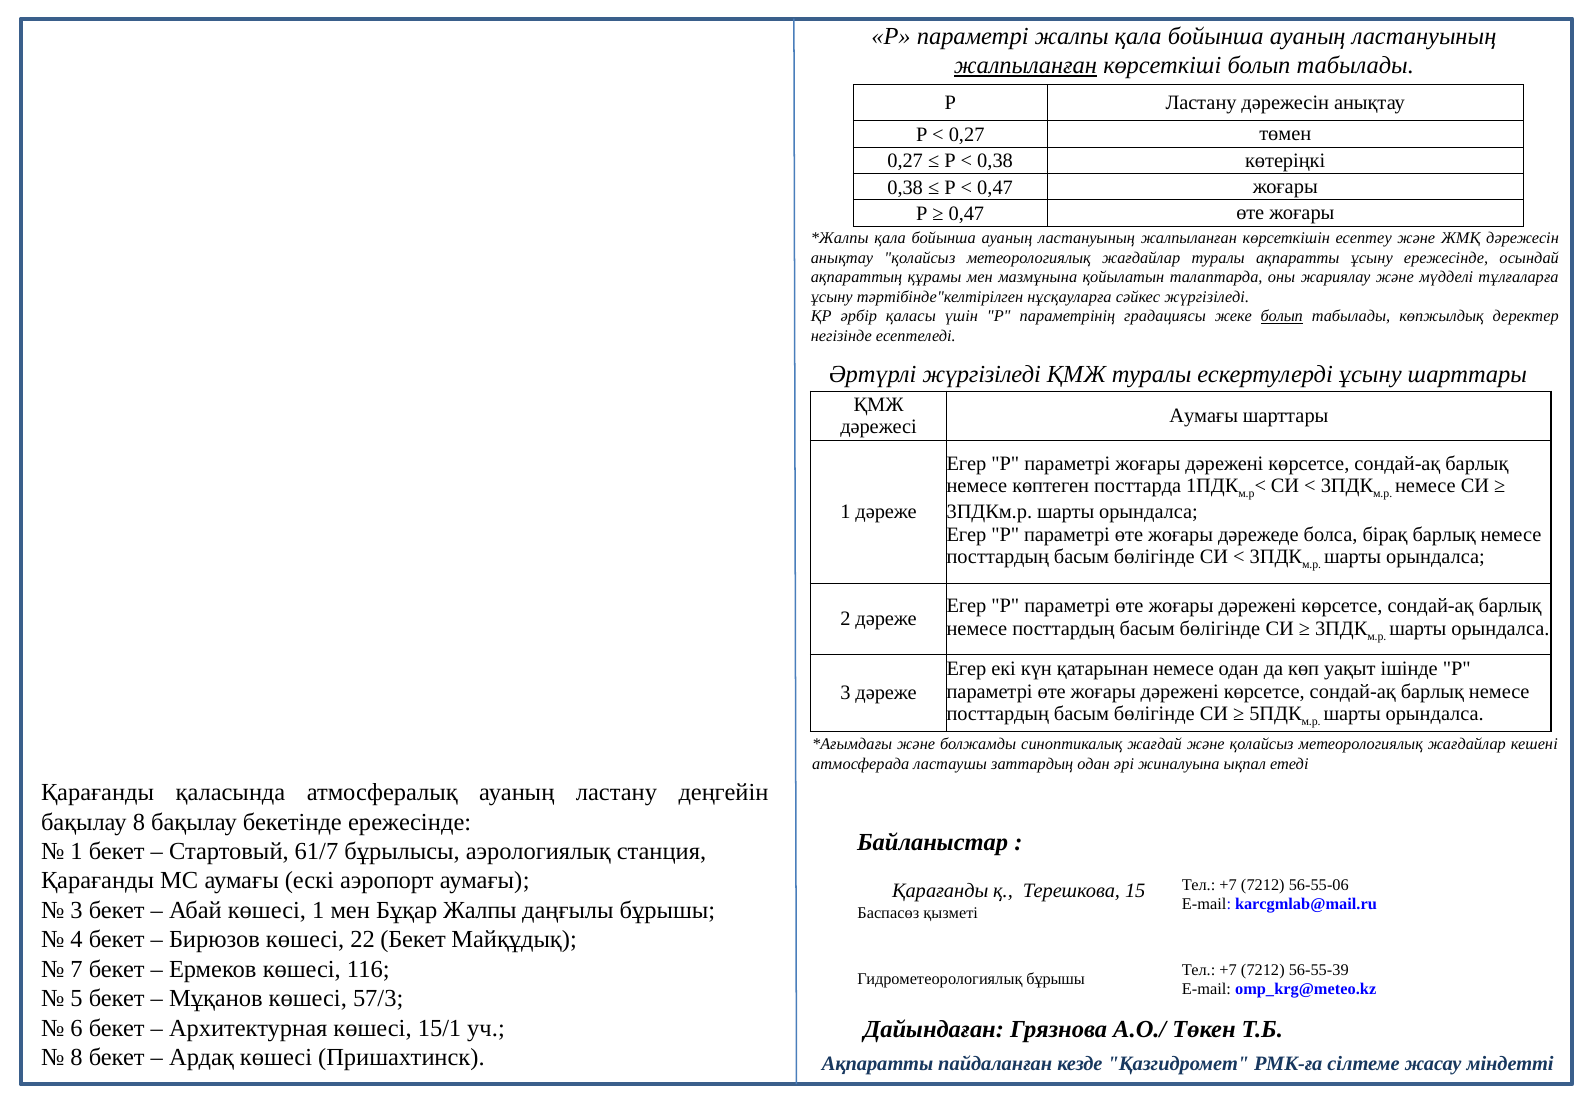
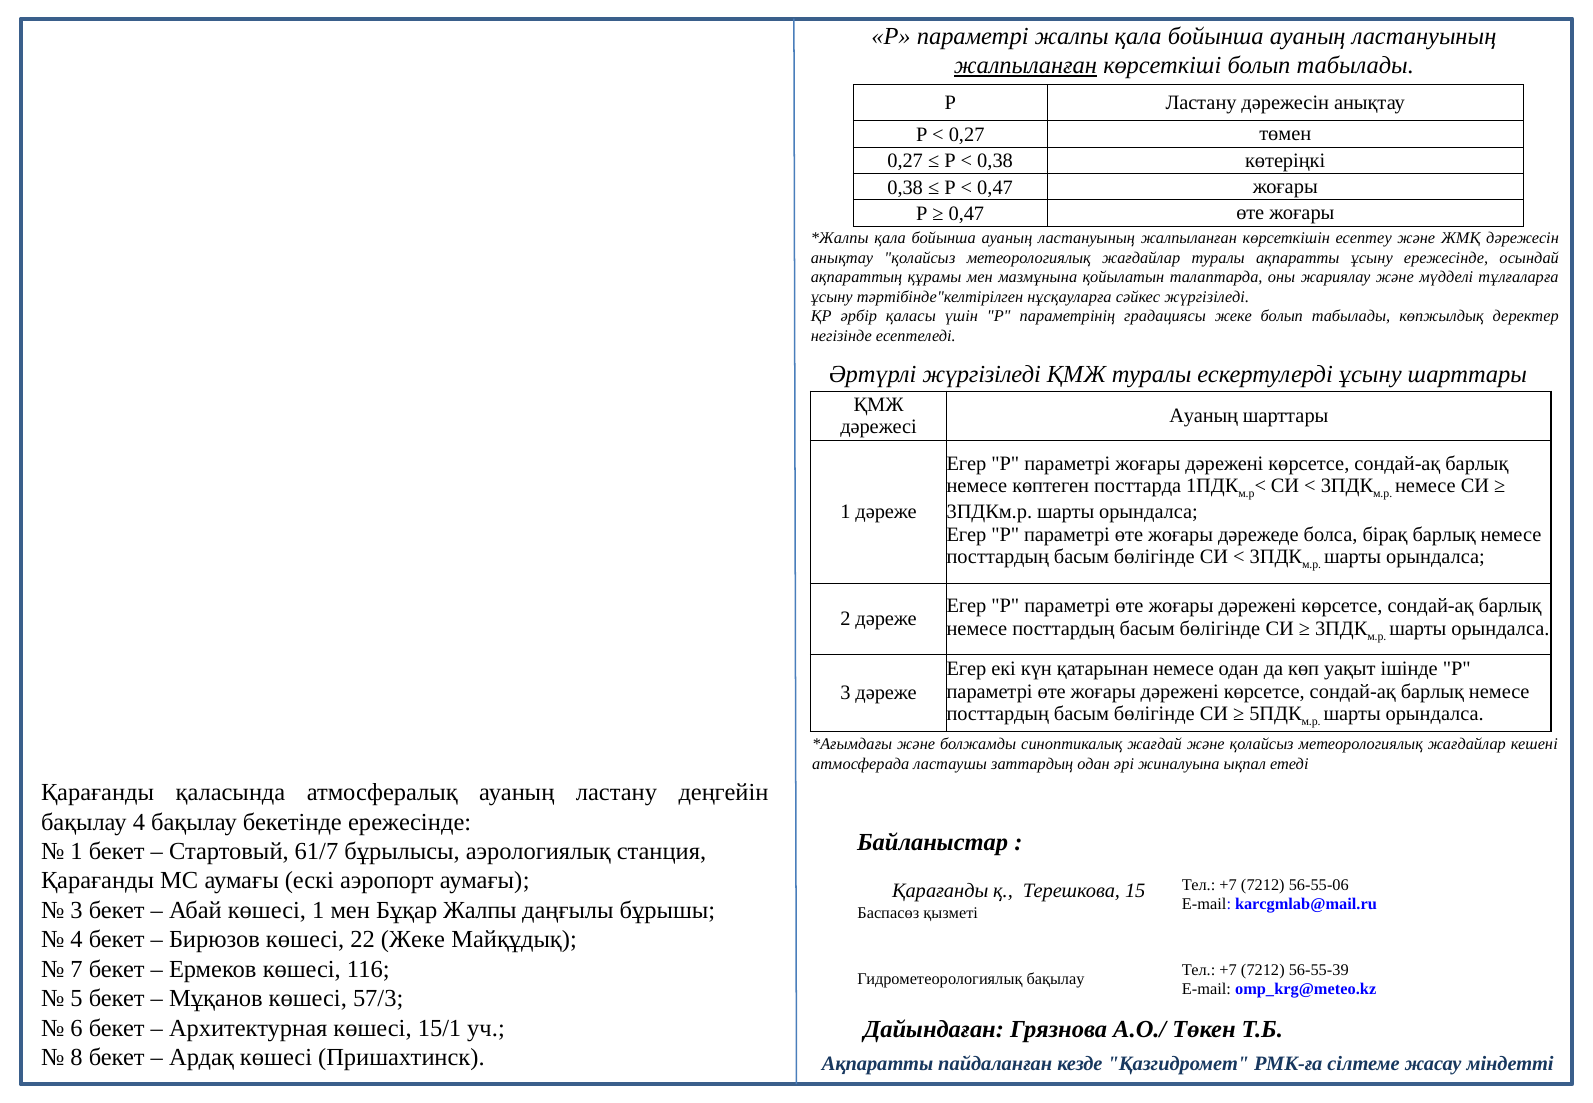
болып at (1282, 316) underline: present -> none
Аумағы at (1204, 416): Аумағы -> Ауаның
бақылау 8: 8 -> 4
22 Бекет: Бекет -> Жеке
Гидрометеорологиялық бұрышы: бұрышы -> бақылау
